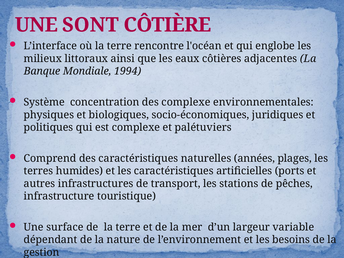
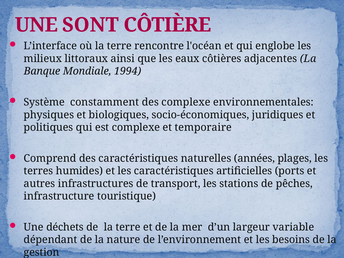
concentration: concentration -> constamment
palétuviers: palétuviers -> temporaire
surface: surface -> déchets
